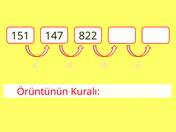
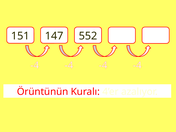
822: 822 -> 552
